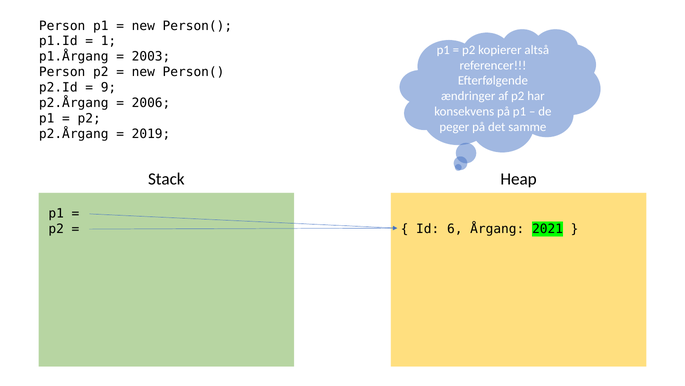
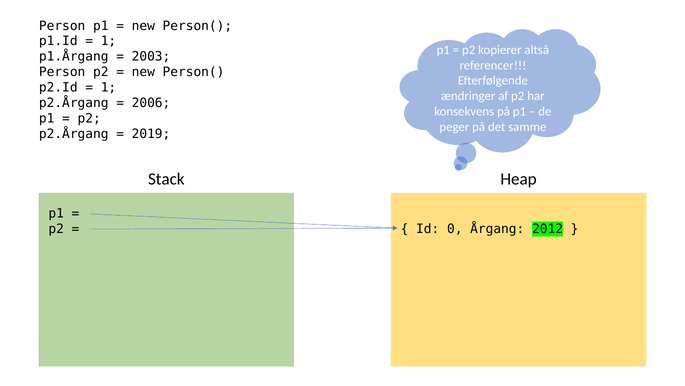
9 at (108, 87): 9 -> 1
6: 6 -> 0
2021: 2021 -> 2012
